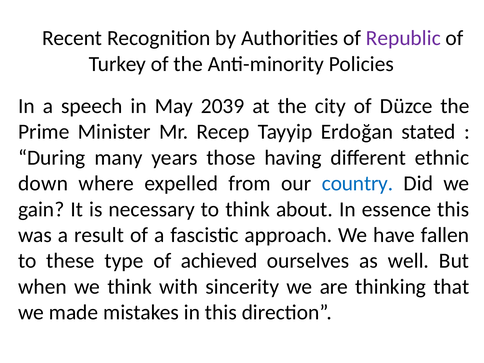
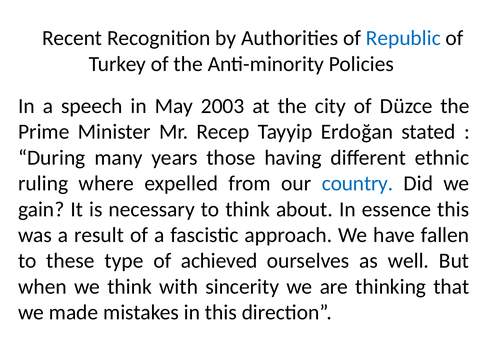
Republic colour: purple -> blue
2039: 2039 -> 2003
down: down -> ruling
